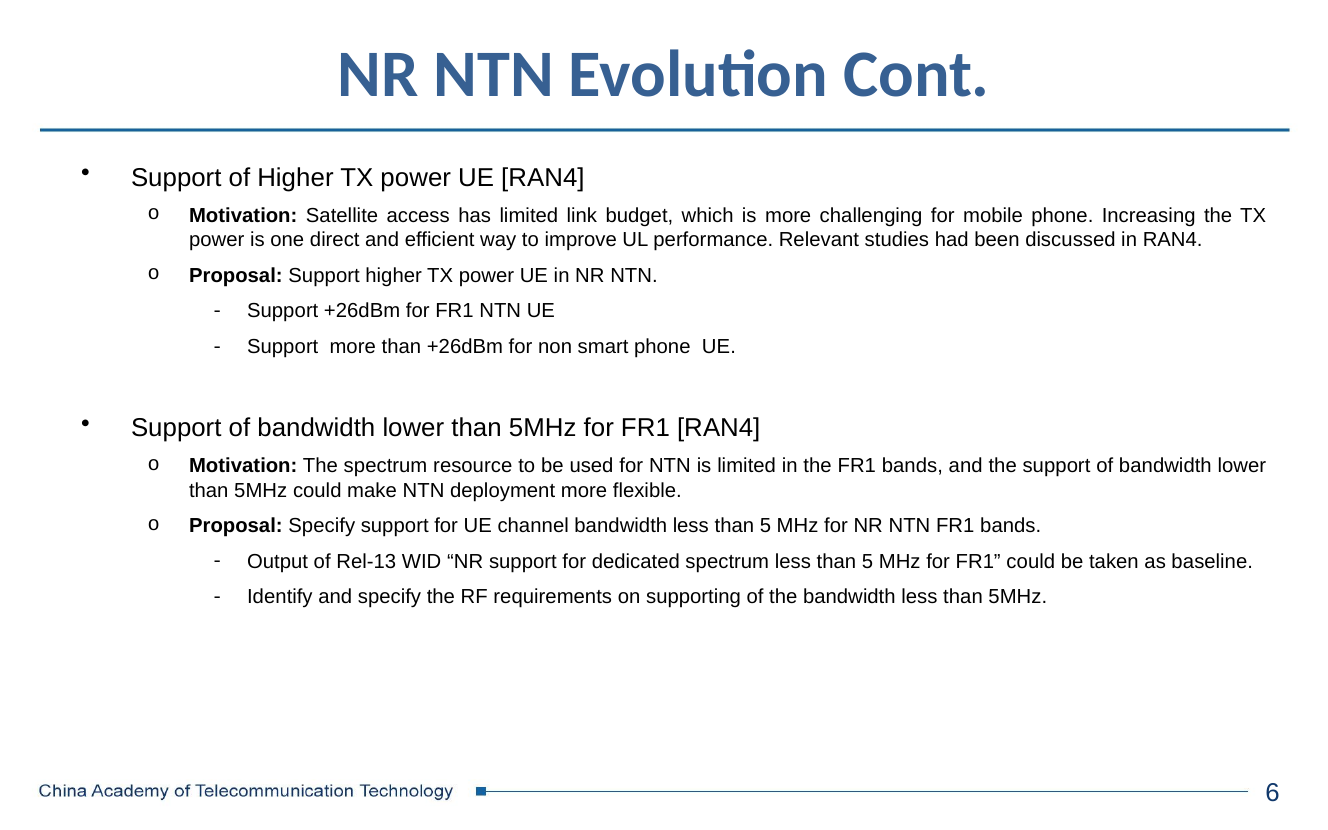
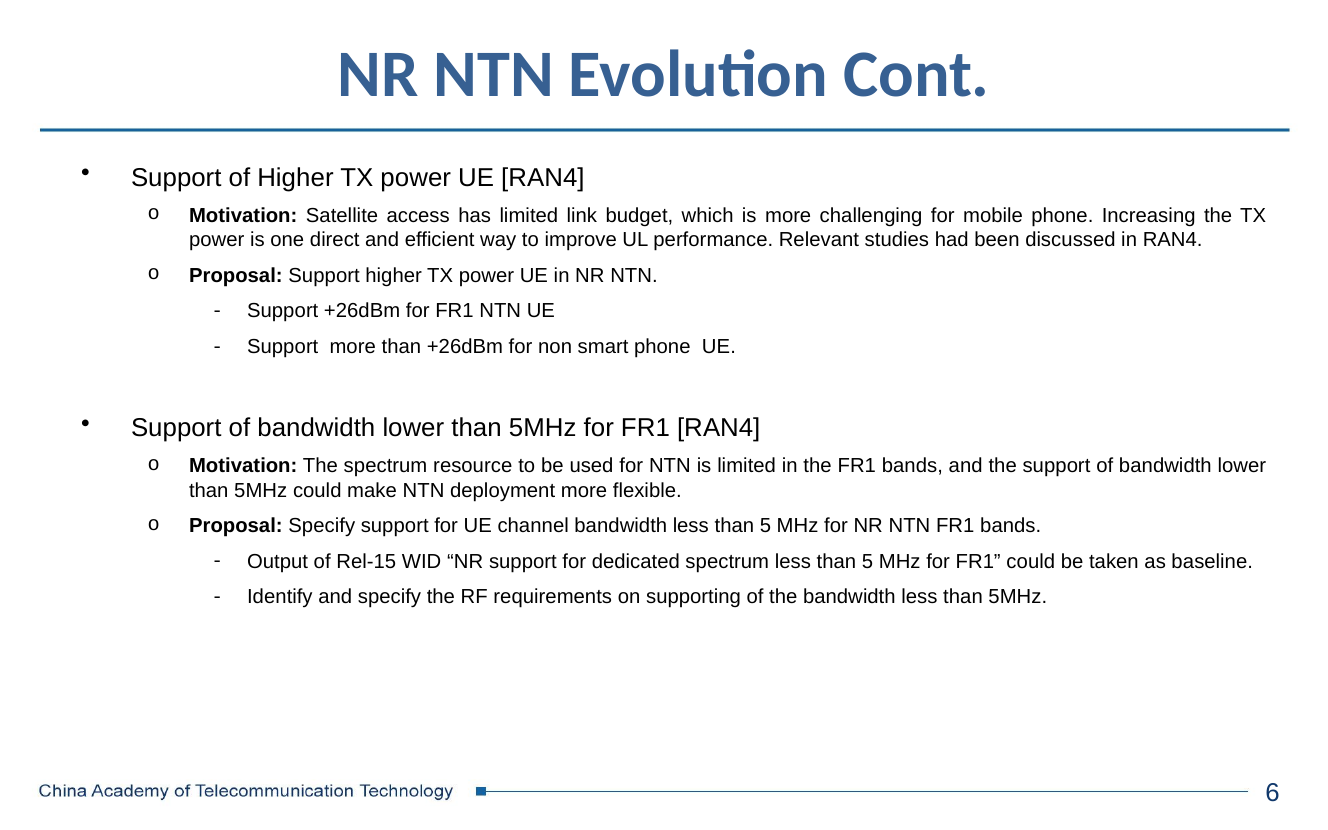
Rel-13: Rel-13 -> Rel-15
